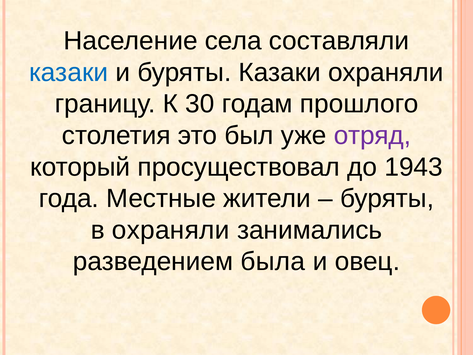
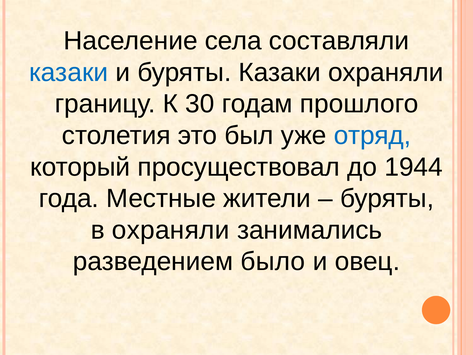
отряд colour: purple -> blue
1943: 1943 -> 1944
была: была -> было
